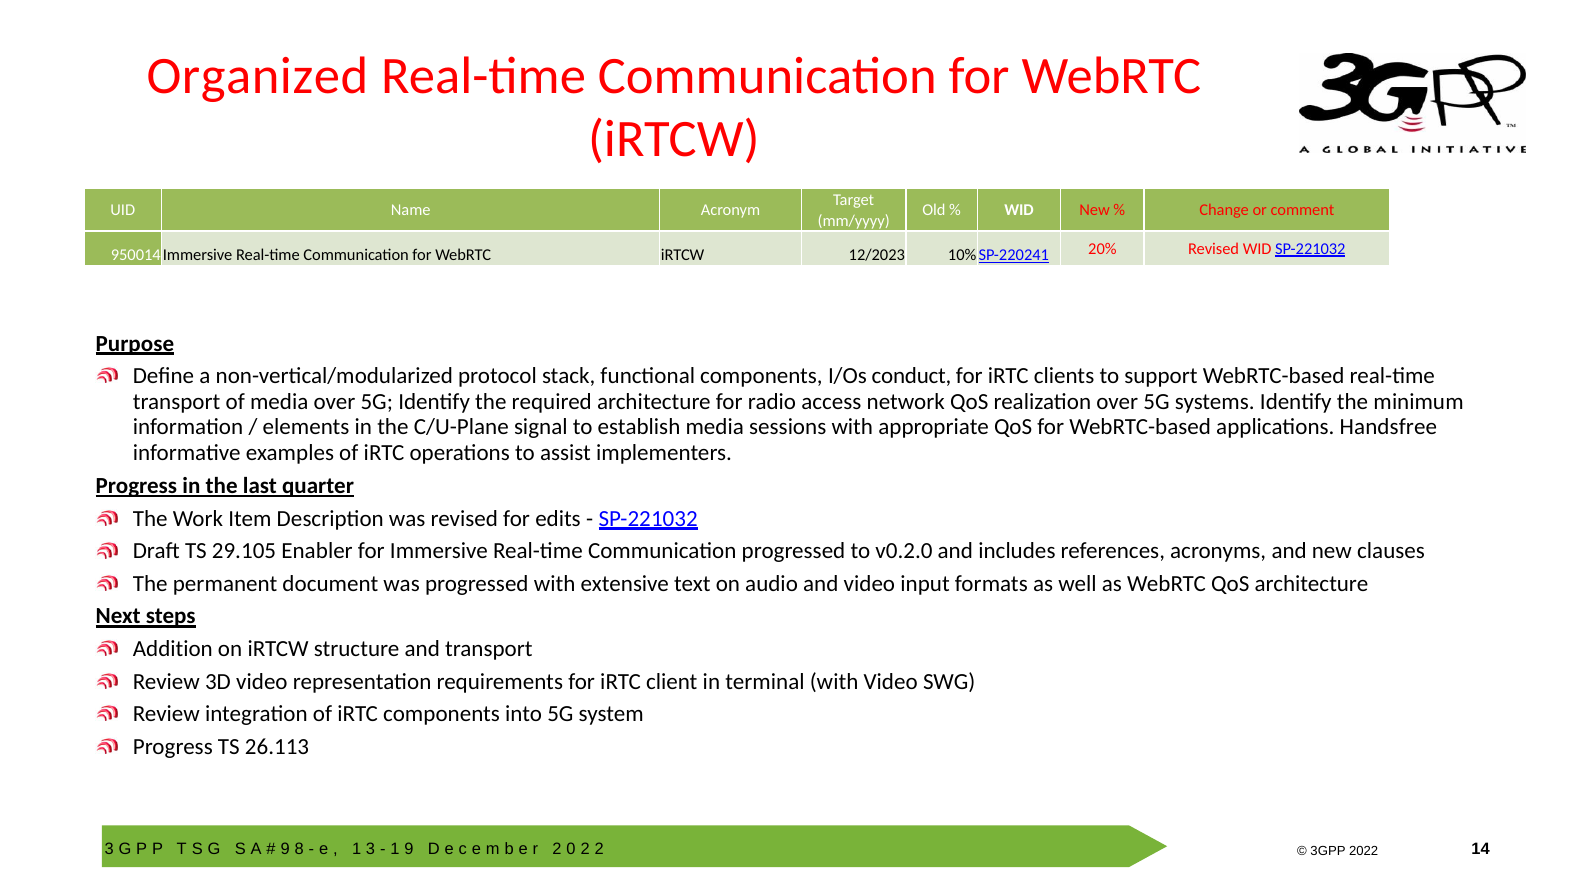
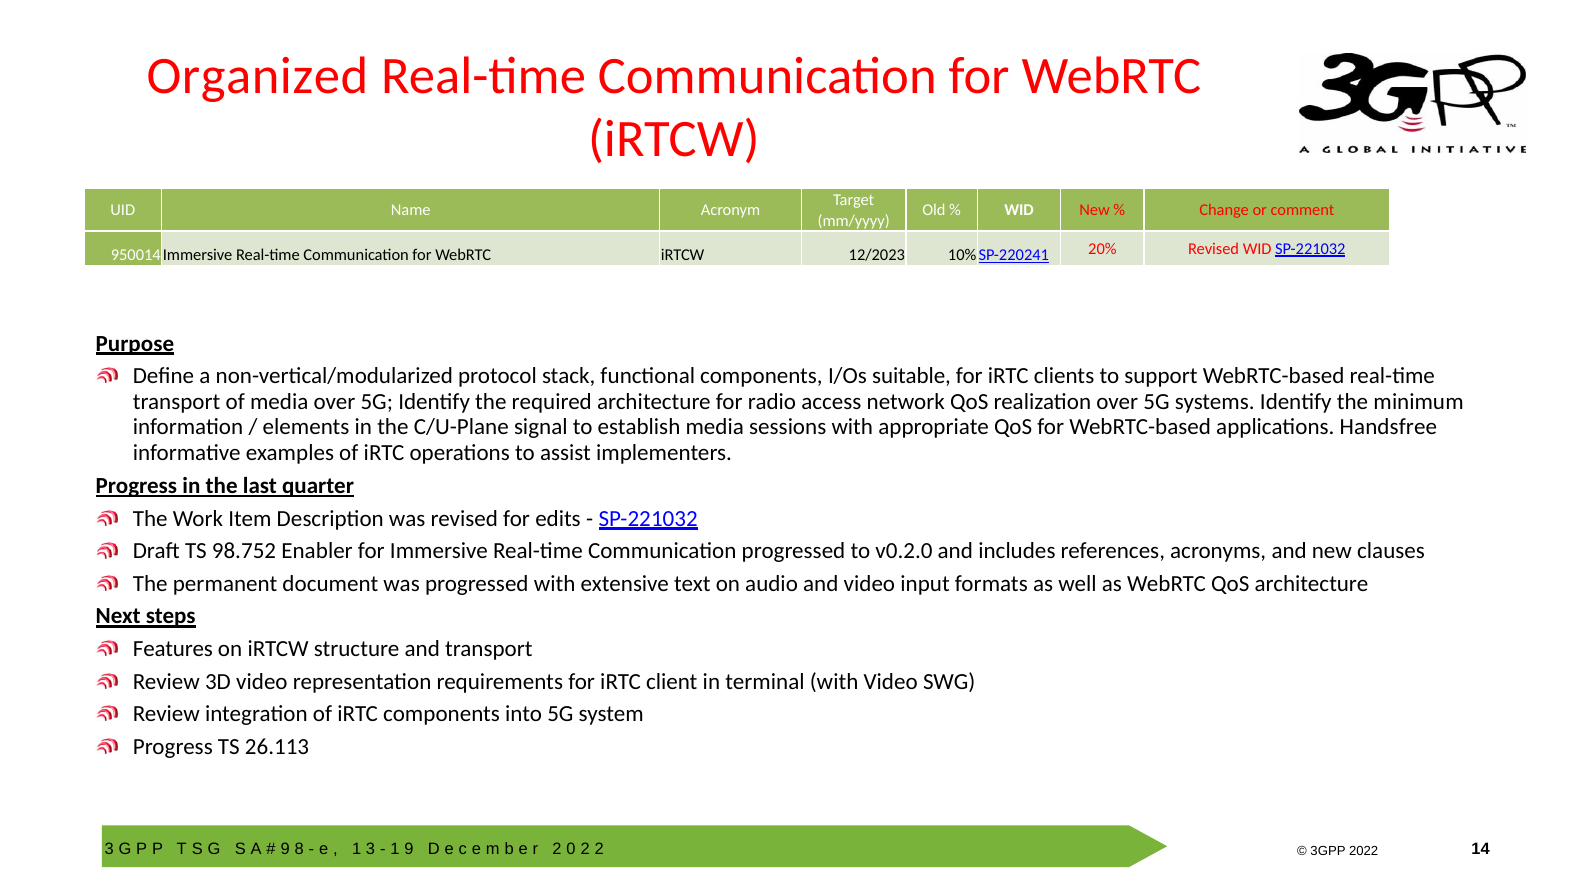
conduct: conduct -> suitable
29.105: 29.105 -> 98.752
Addition: Addition -> Features
